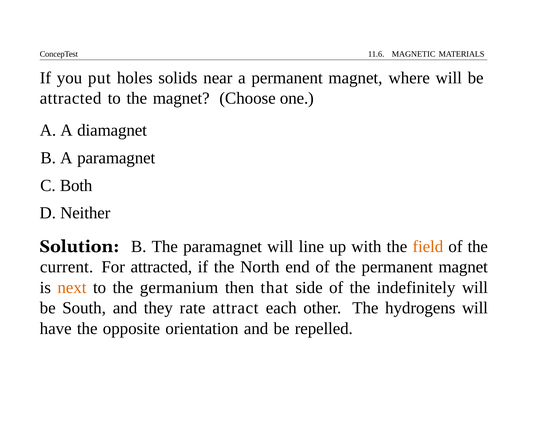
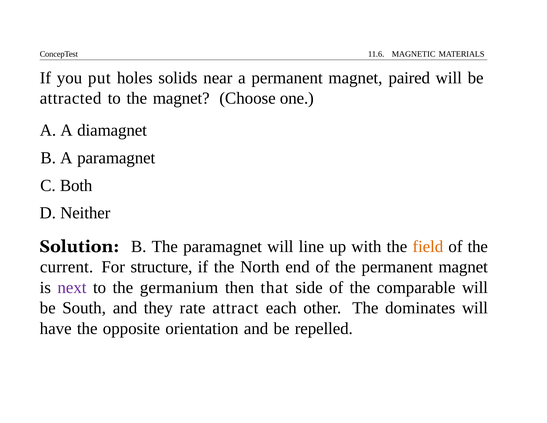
where: where -> paired
For attracted: attracted -> structure
next colour: orange -> purple
indefinitely: indefinitely -> comparable
hydrogens: hydrogens -> dominates
